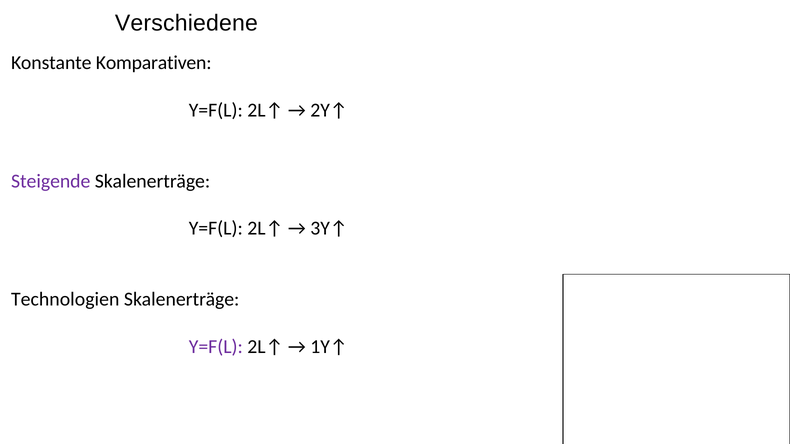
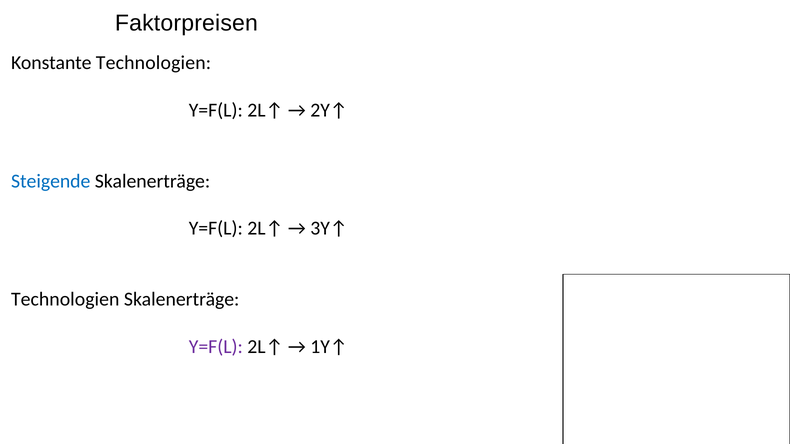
Verschiedene: Verschiedene -> Faktorpreisen
Konstante Komparativen: Komparativen -> Technologien
Steigende colour: purple -> blue
